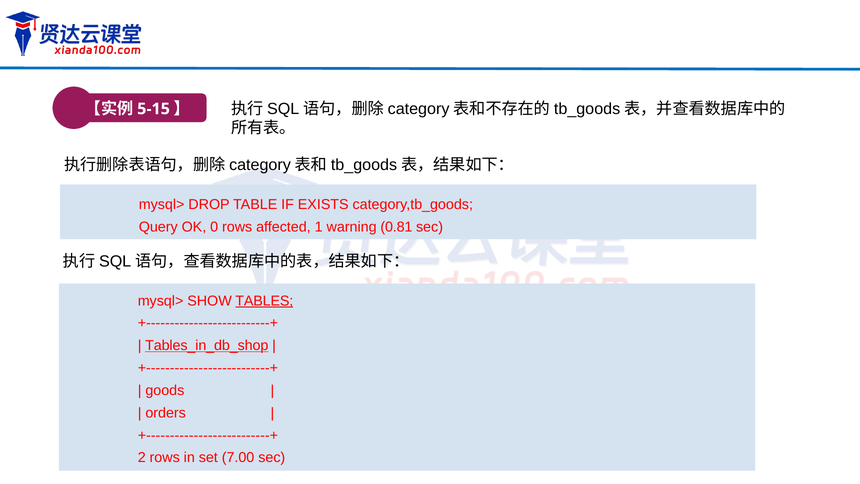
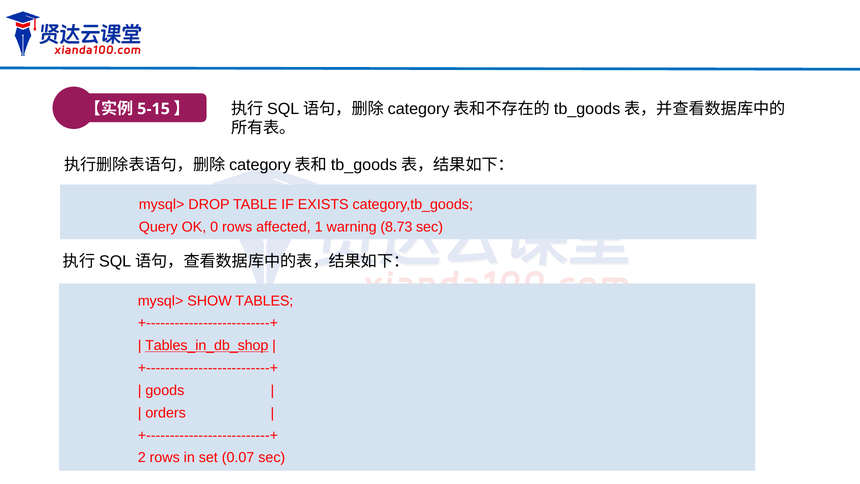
0.81: 0.81 -> 8.73
TABLES underline: present -> none
7.00: 7.00 -> 0.07
